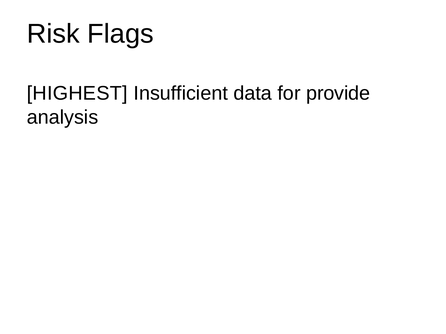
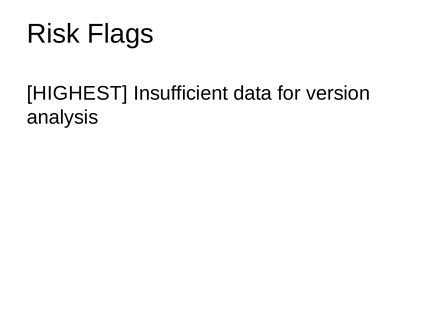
provide: provide -> version
